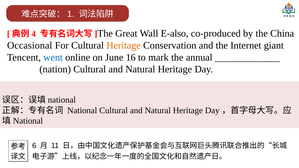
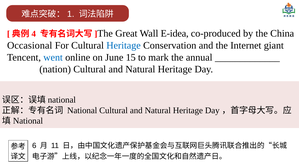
E-also: E-also -> E-idea
Heritage at (124, 45) colour: orange -> blue
16: 16 -> 15
